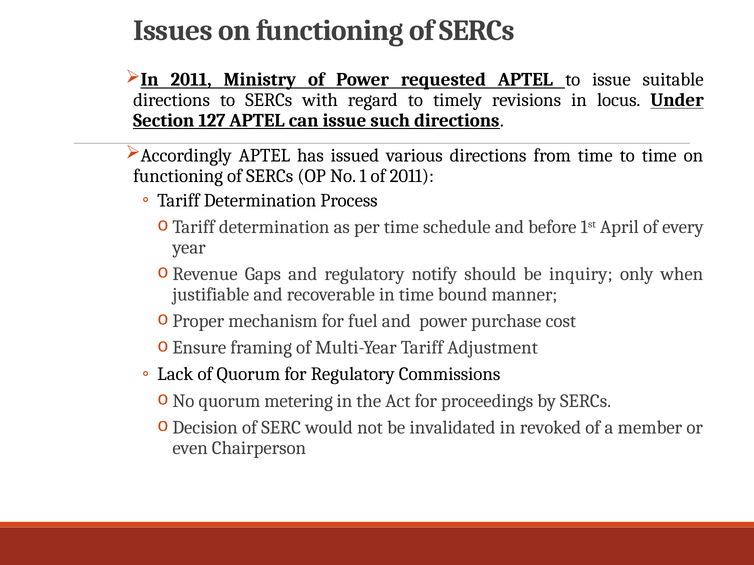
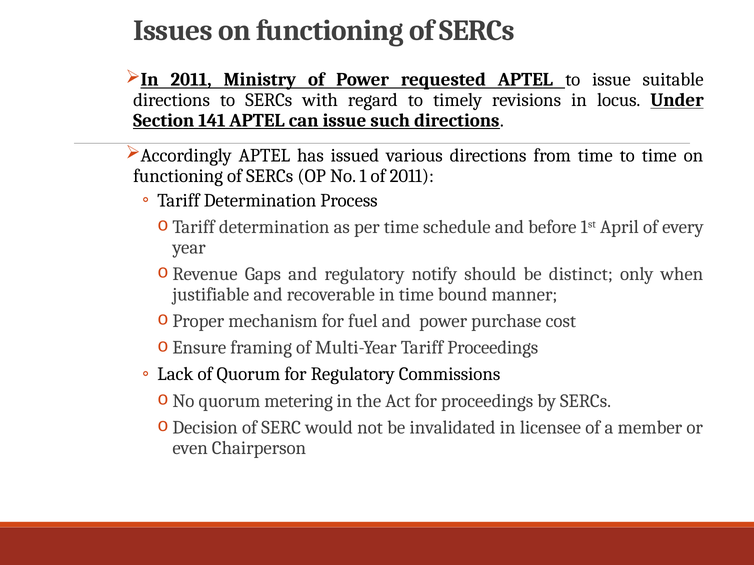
127: 127 -> 141
inquiry: inquiry -> distinct
Tariff Adjustment: Adjustment -> Proceedings
revoked: revoked -> licensee
